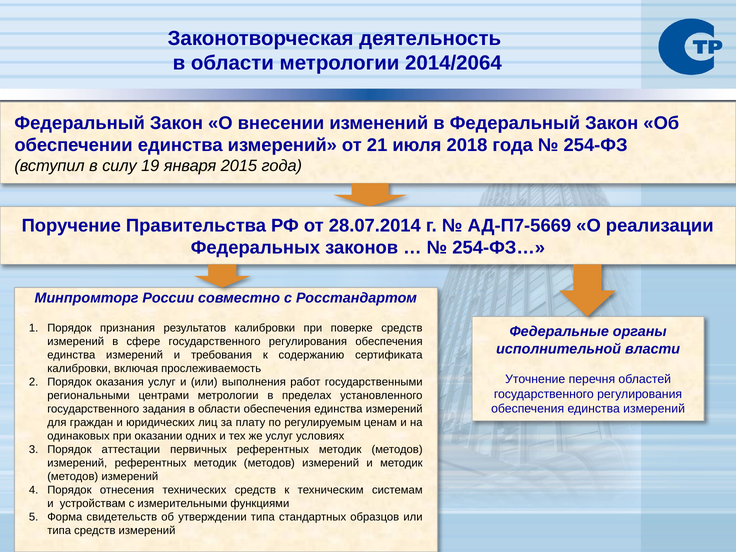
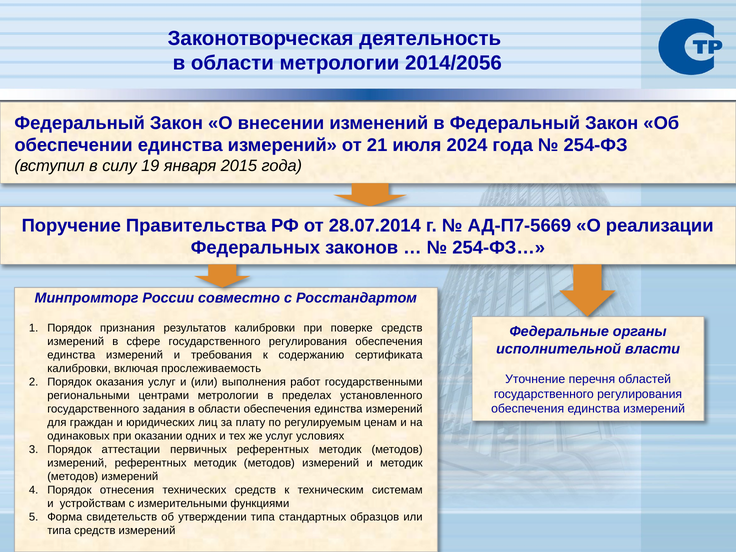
2014/2064: 2014/2064 -> 2014/2056
2018: 2018 -> 2024
